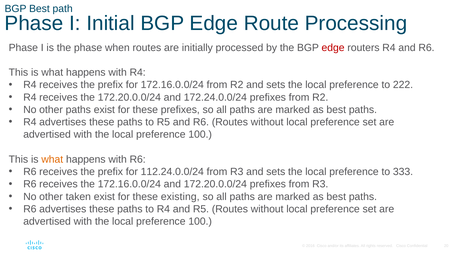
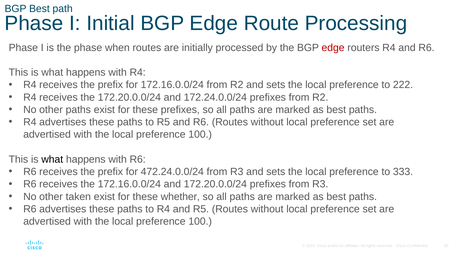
what at (52, 159) colour: orange -> black
112.24.0.0/24: 112.24.0.0/24 -> 472.24.0.0/24
existing: existing -> whether
